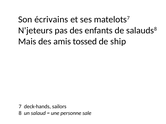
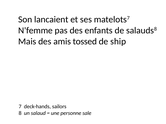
écrivains: écrivains -> lancaient
N'jeteurs: N'jeteurs -> N'femme
